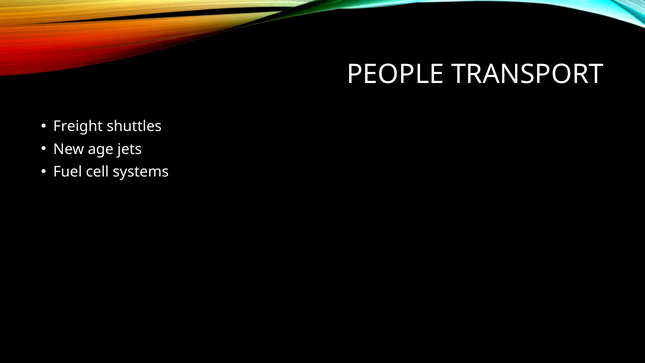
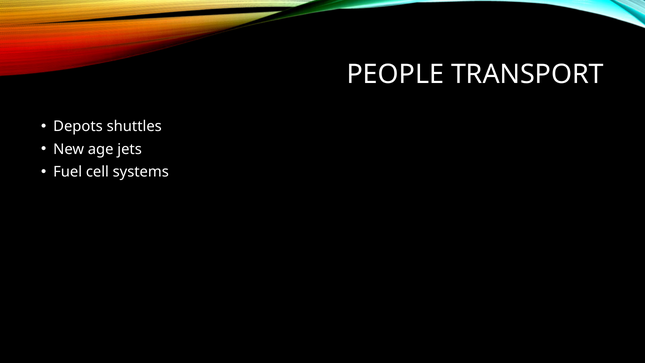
Freight: Freight -> Depots
